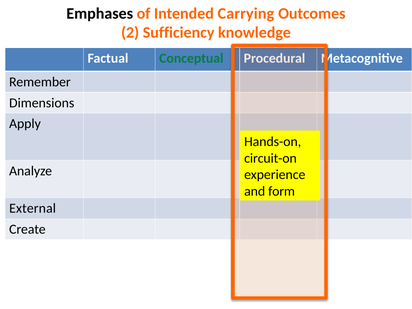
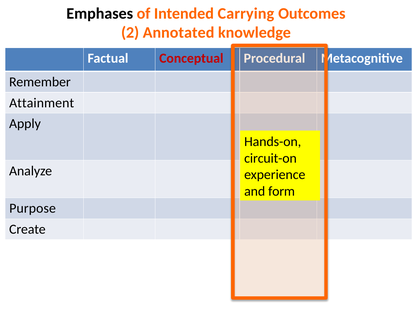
Sufficiency: Sufficiency -> Annotated
Conceptual colour: green -> red
Dimensions: Dimensions -> Attainment
External: External -> Purpose
